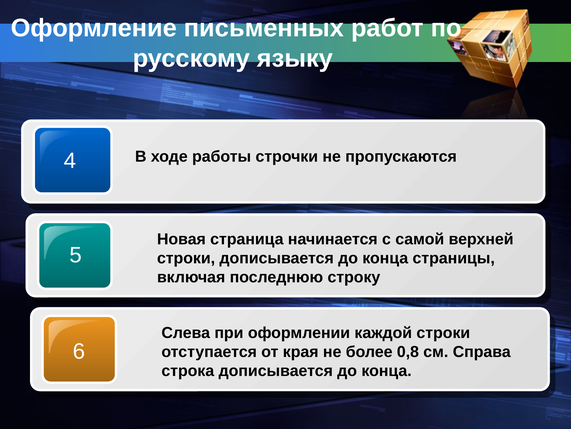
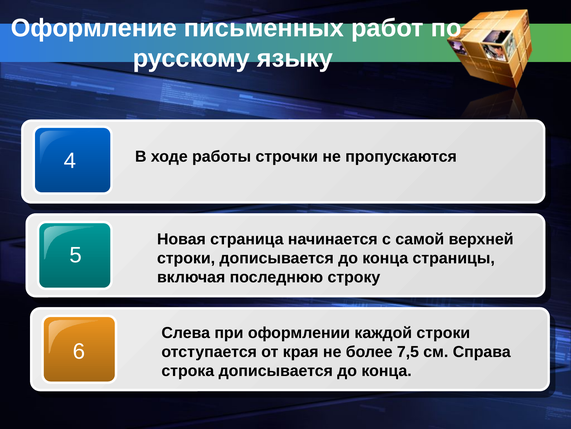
0,8: 0,8 -> 7,5
